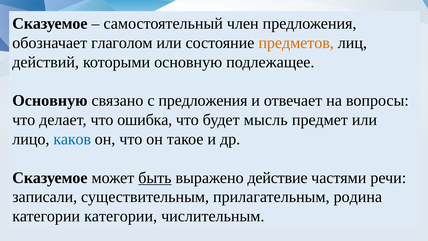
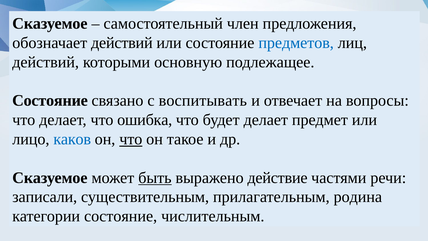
обозначает глаголом: глаголом -> действий
предметов colour: orange -> blue
Основную at (50, 101): Основную -> Состояние
с предложения: предложения -> воспитывать
будет мысль: мысль -> делает
что at (131, 139) underline: none -> present
категории категории: категории -> состояние
